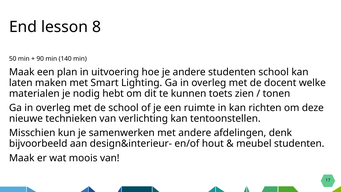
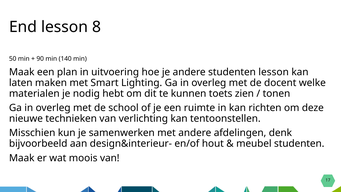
studenten school: school -> lesson
